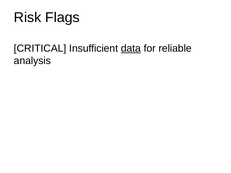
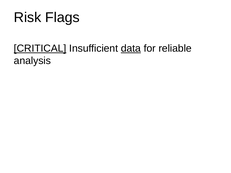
CRITICAL underline: none -> present
